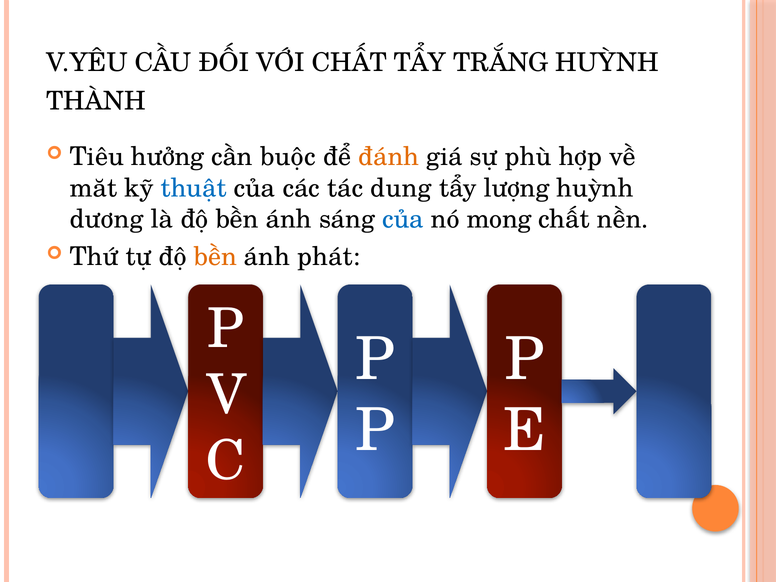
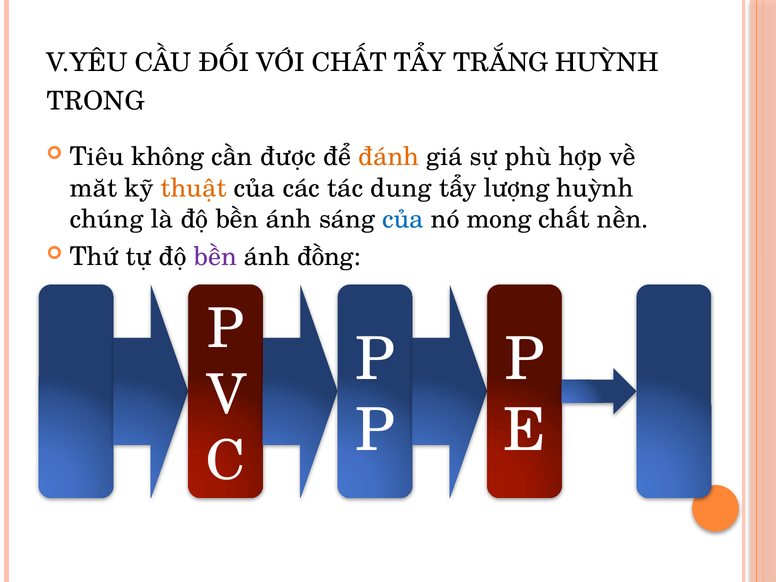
THÀNH: THÀNH -> TRONG
hưởng: hưởng -> không
buộc: buộc -> được
thuật colour: blue -> orange
dương: dương -> chúng
bền at (215, 257) colour: orange -> purple
phát: phát -> đồng
